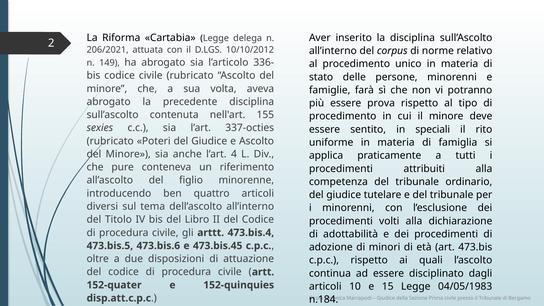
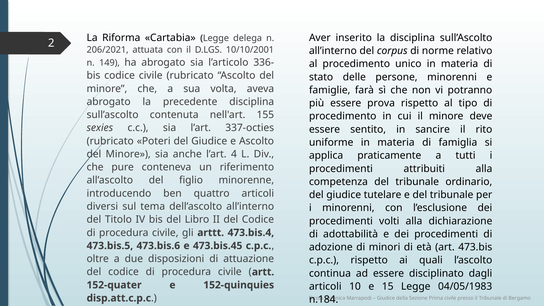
10/10/2012: 10/10/2012 -> 10/10/2001
speciali: speciali -> sancire
